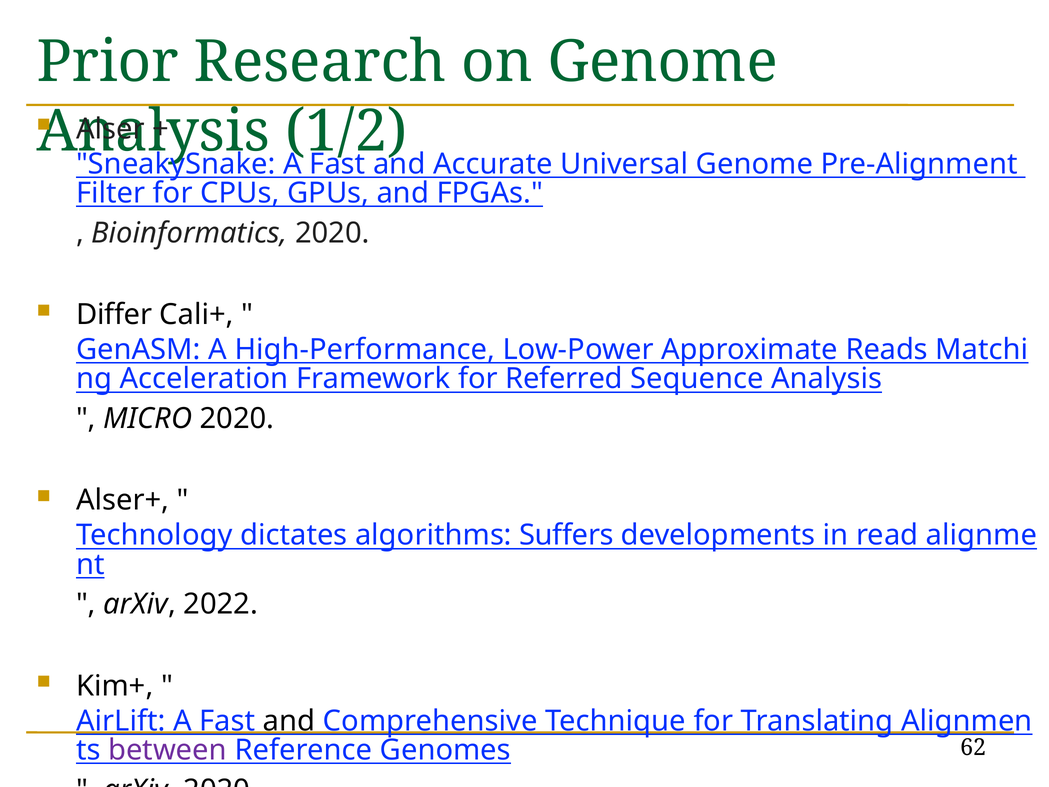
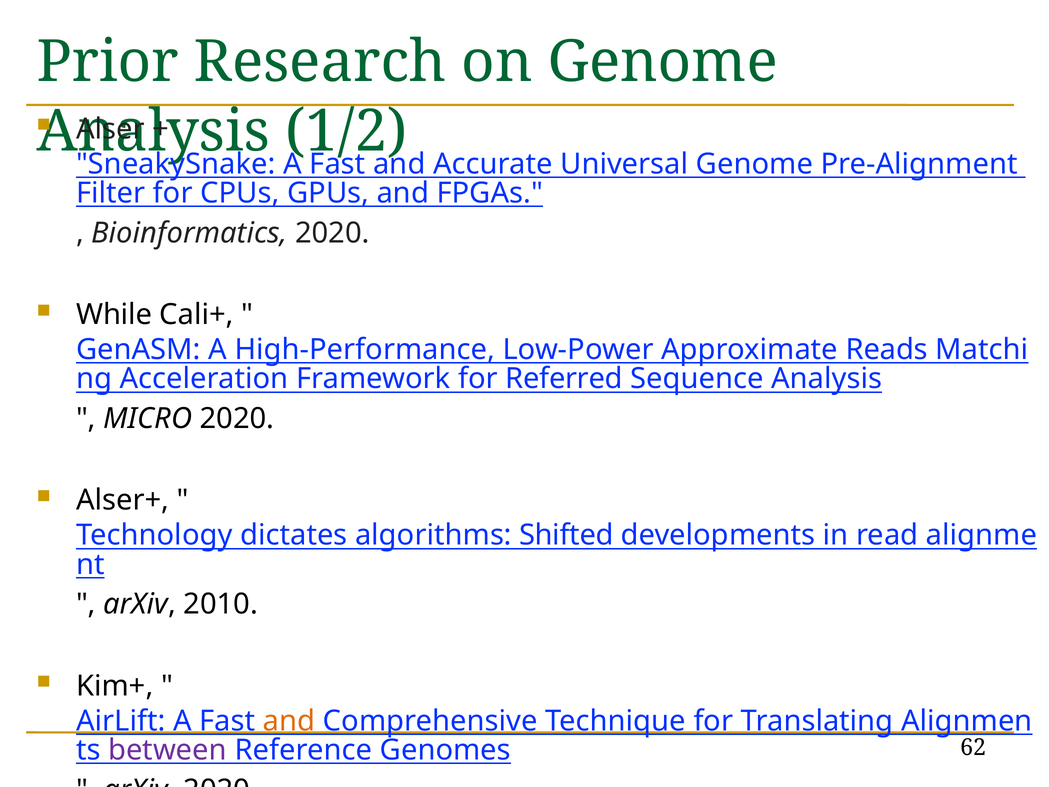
Differ: Differ -> While
Suffers: Suffers -> Shifted
2022: 2022 -> 2010
and at (289, 721) colour: black -> orange
